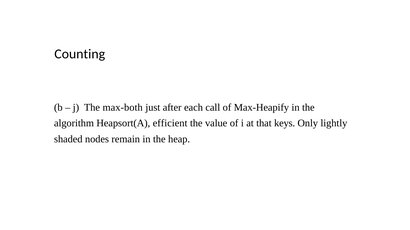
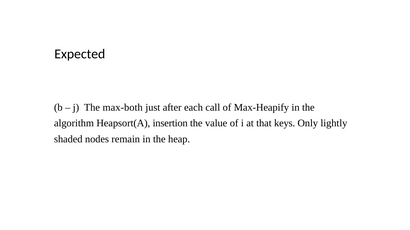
Counting: Counting -> Expected
efficient: efficient -> insertion
